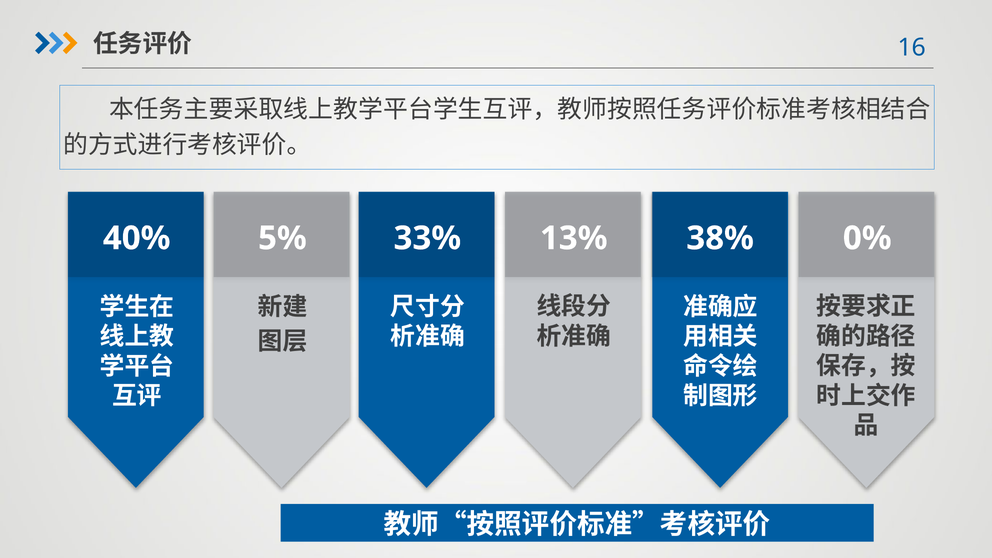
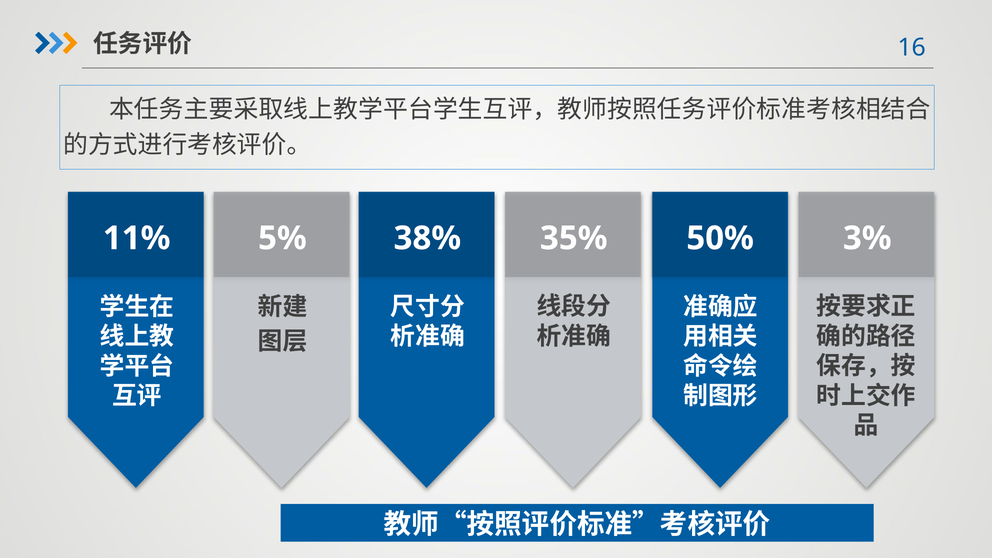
40%: 40% -> 11%
33%: 33% -> 38%
13%: 13% -> 35%
38%: 38% -> 50%
0%: 0% -> 3%
